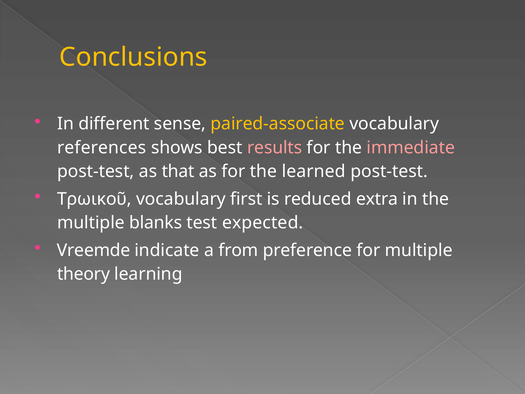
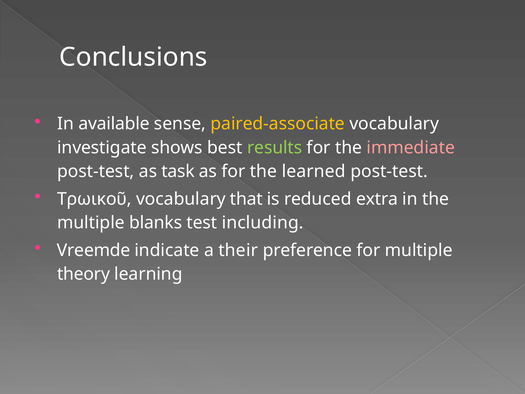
Conclusions colour: yellow -> white
different: different -> available
references: references -> investigate
results colour: pink -> light green
that: that -> task
first: first -> that
expected: expected -> including
from: from -> their
